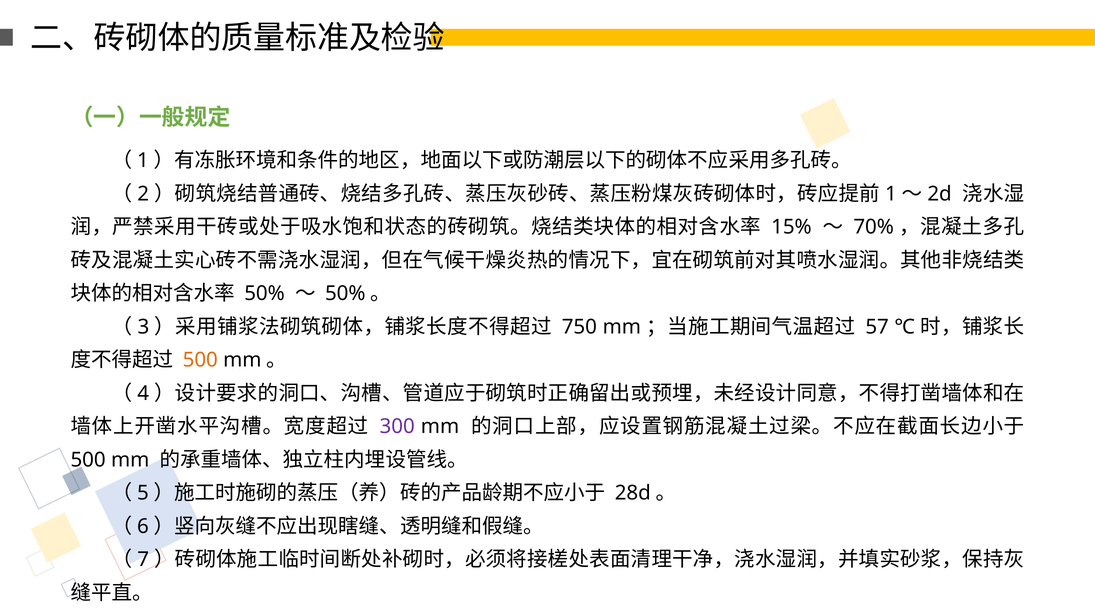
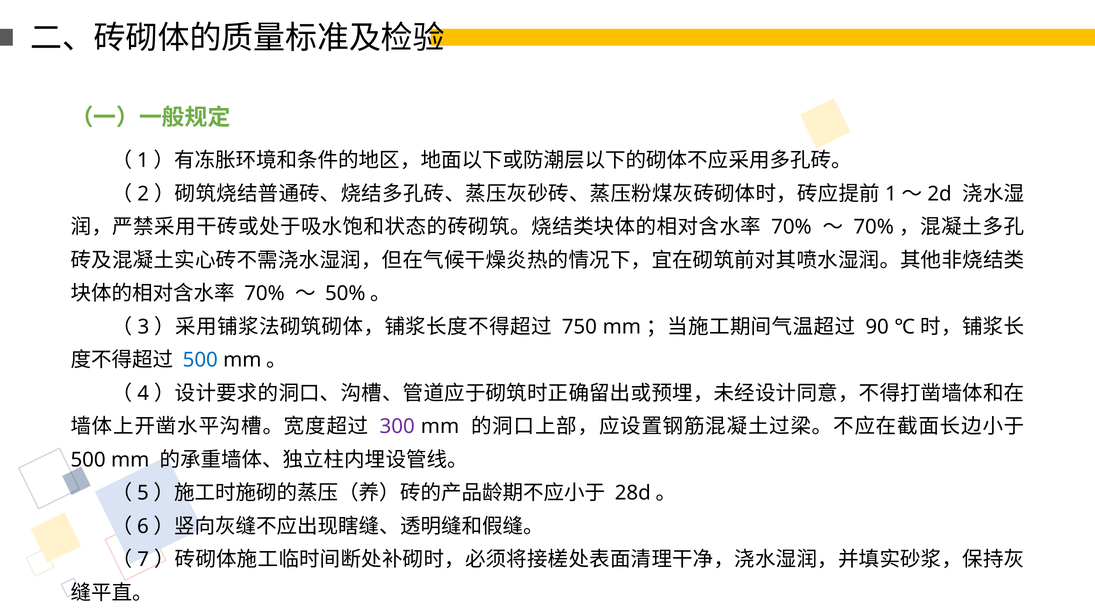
15% at (791, 227): 15% -> 70%
50% at (265, 294): 50% -> 70%
57: 57 -> 90
500 at (200, 360) colour: orange -> blue
